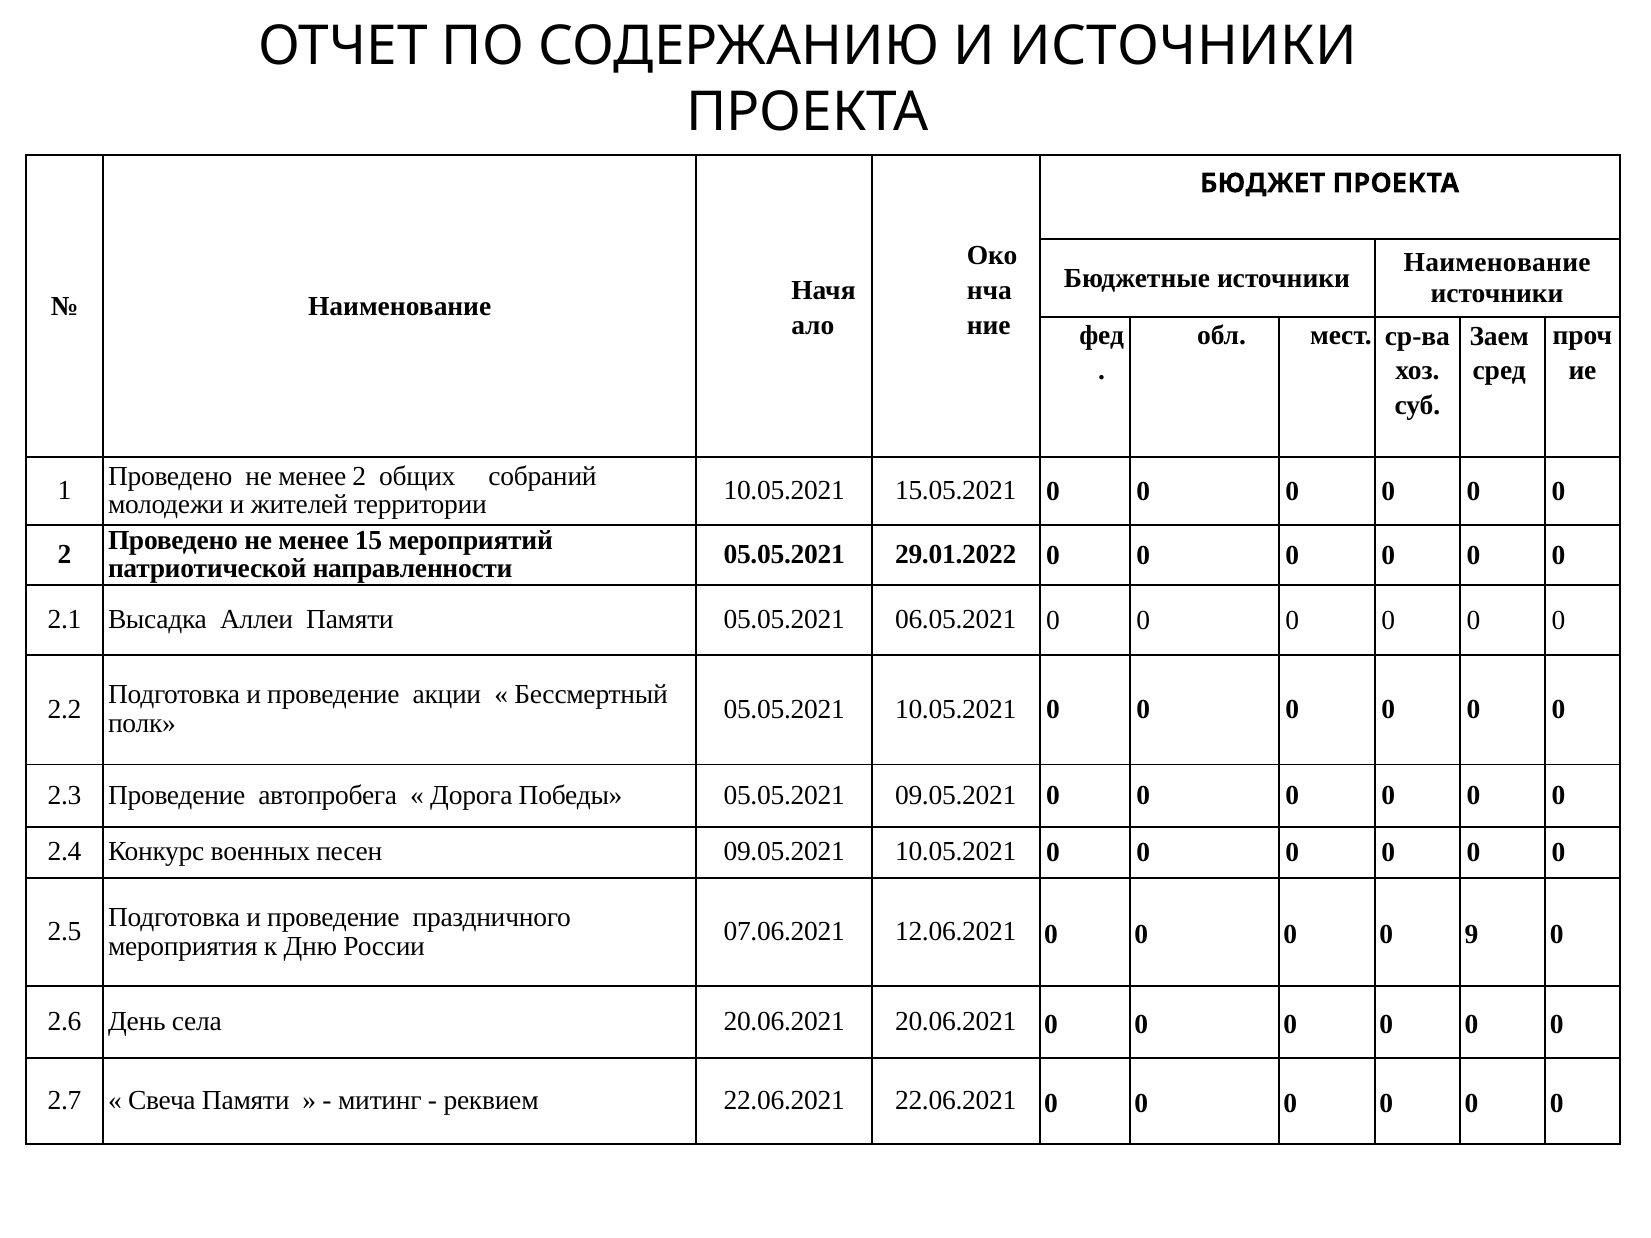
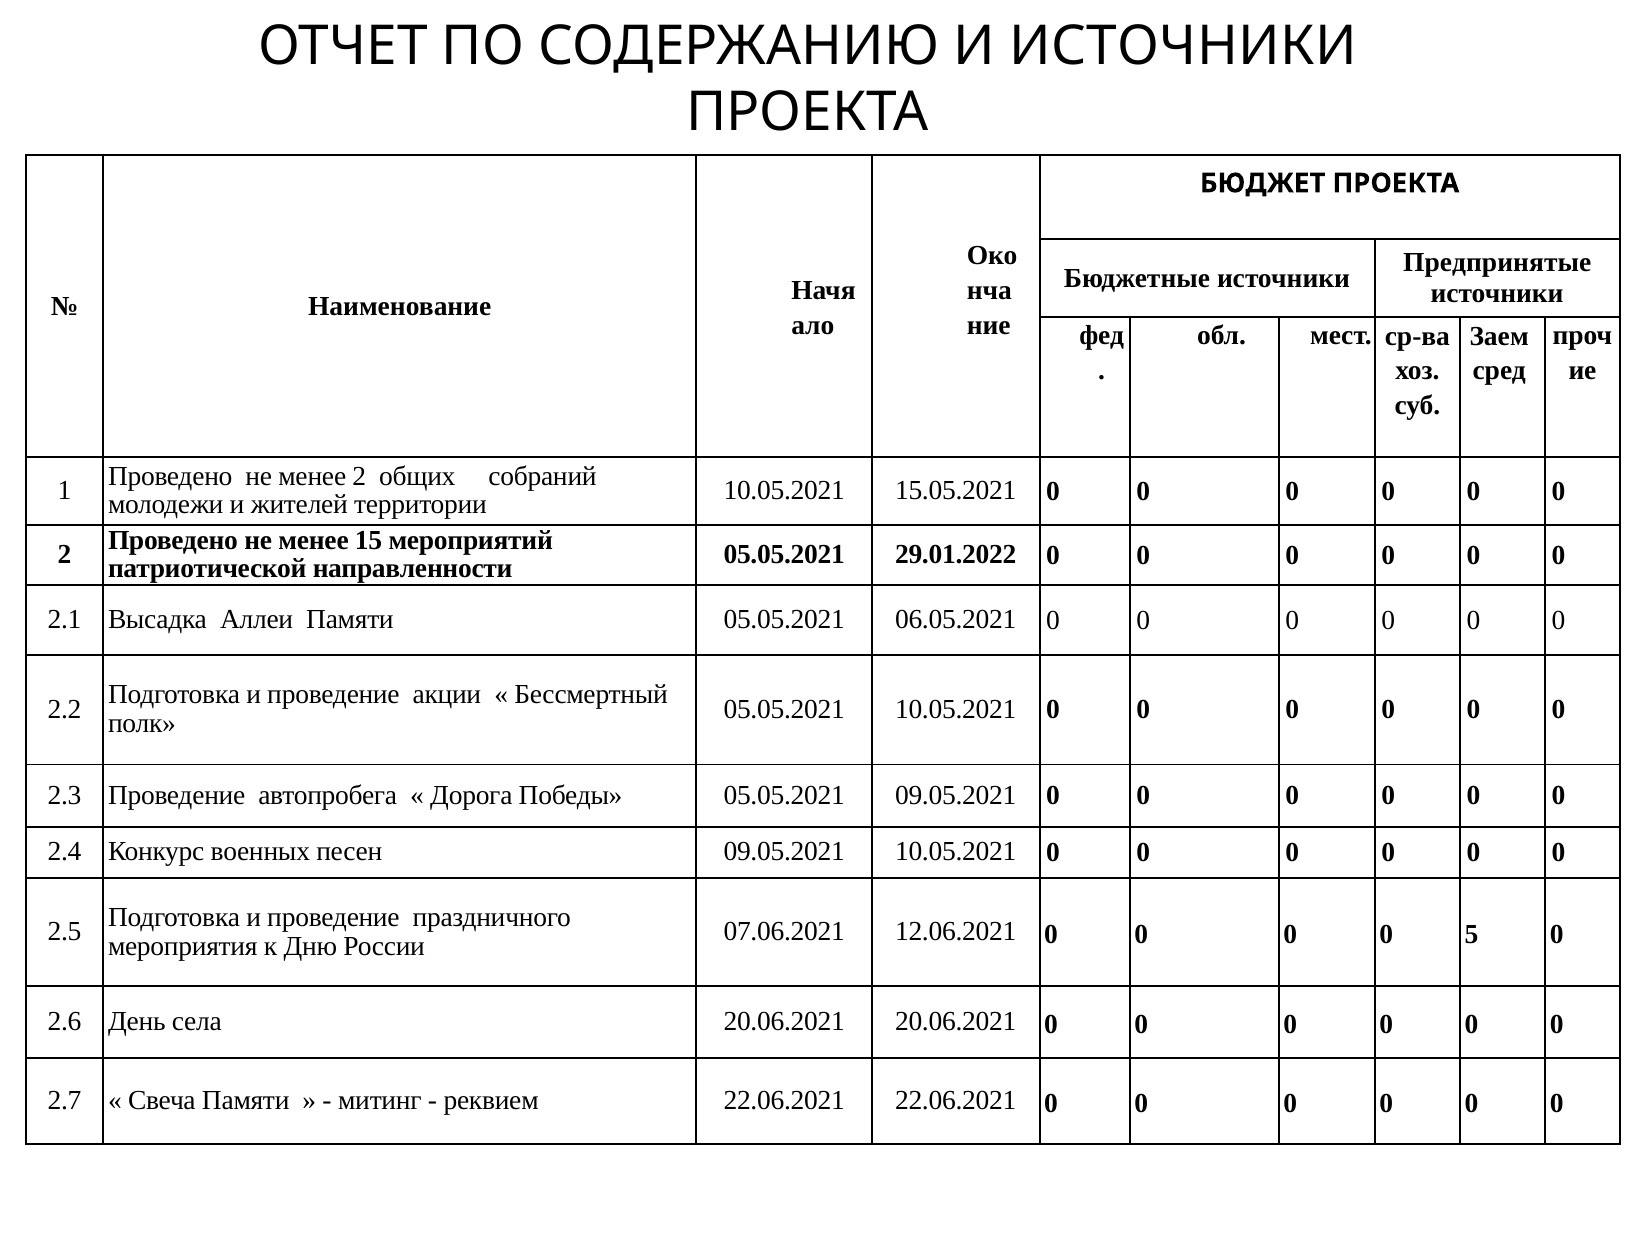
Наименование at (1497, 263): Наименование -> Предпринятые
9: 9 -> 5
